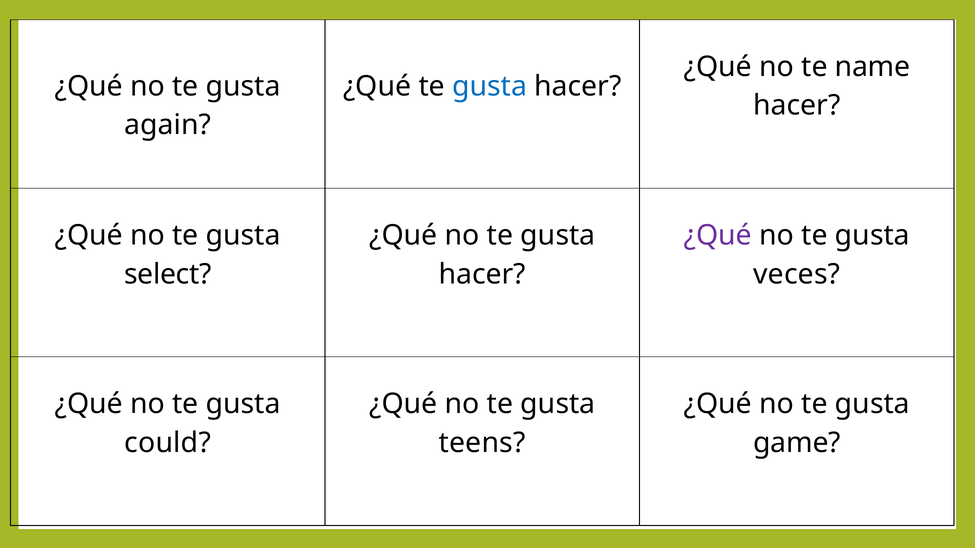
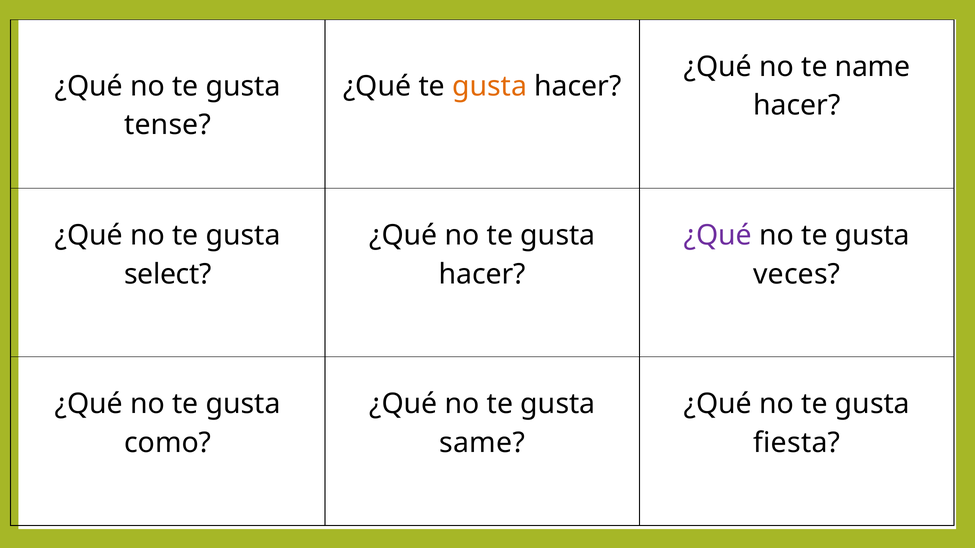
gusta at (490, 86) colour: blue -> orange
again: again -> tense
could: could -> como
teens: teens -> same
game: game -> fiesta
